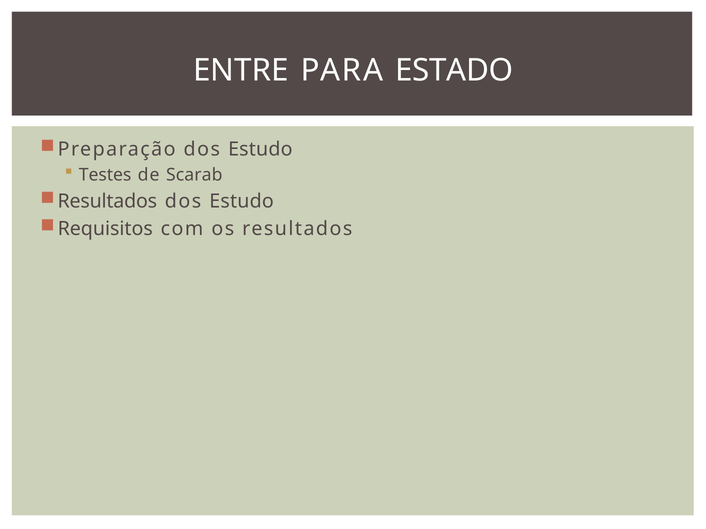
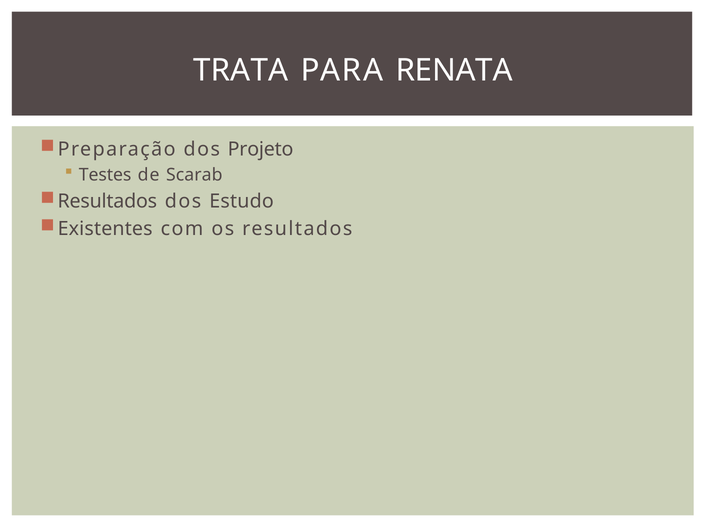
ENTRE: ENTRE -> TRATA
ESTADO: ESTADO -> RENATA
Preparação dos Estudo: Estudo -> Projeto
Requisitos: Requisitos -> Existentes
